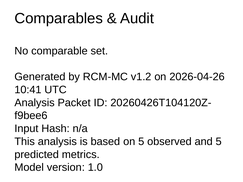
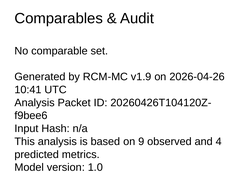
v1.2: v1.2 -> v1.9
on 5: 5 -> 9
and 5: 5 -> 4
